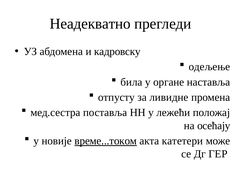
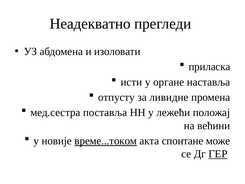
кадровску: кадровску -> изоловати
одељење: одељење -> приласка
била: била -> исти
осећају: осећају -> већини
катетери: катетери -> спонтане
ГЕР underline: none -> present
